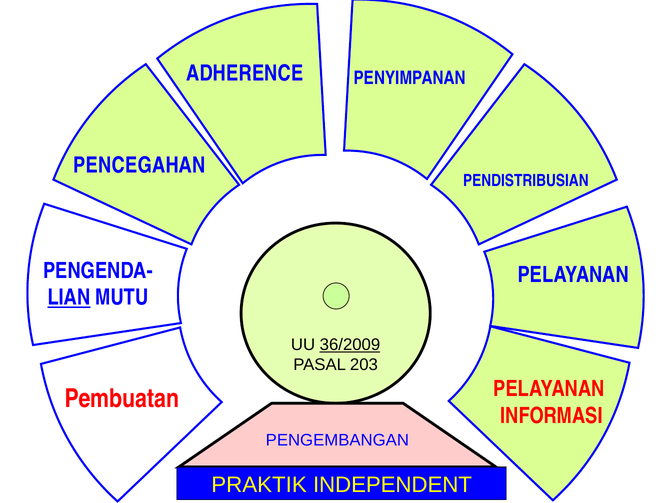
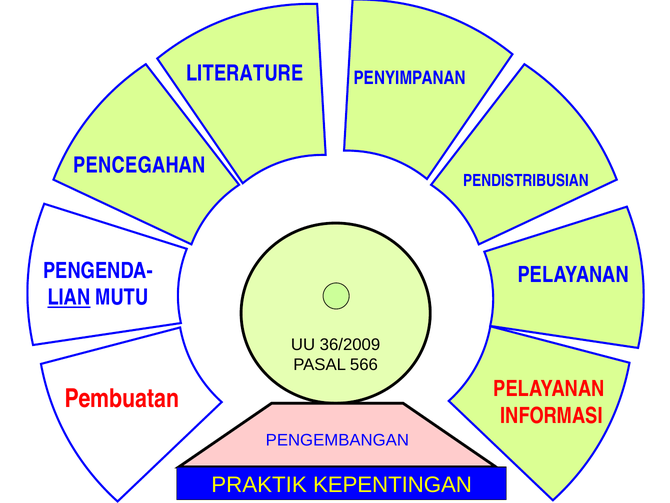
ADHERENCE: ADHERENCE -> LITERATURE
36/2009 underline: present -> none
203: 203 -> 566
INDEPENDENT: INDEPENDENT -> KEPENTINGAN
